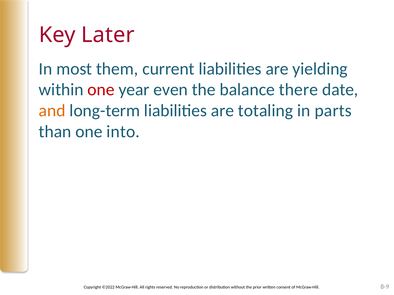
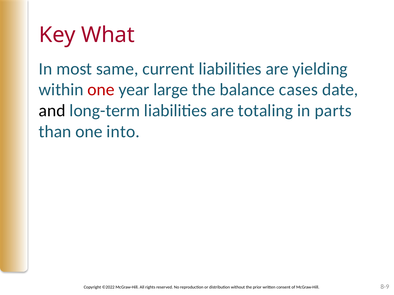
Later: Later -> What
them: them -> same
even: even -> large
there: there -> cases
and colour: orange -> black
